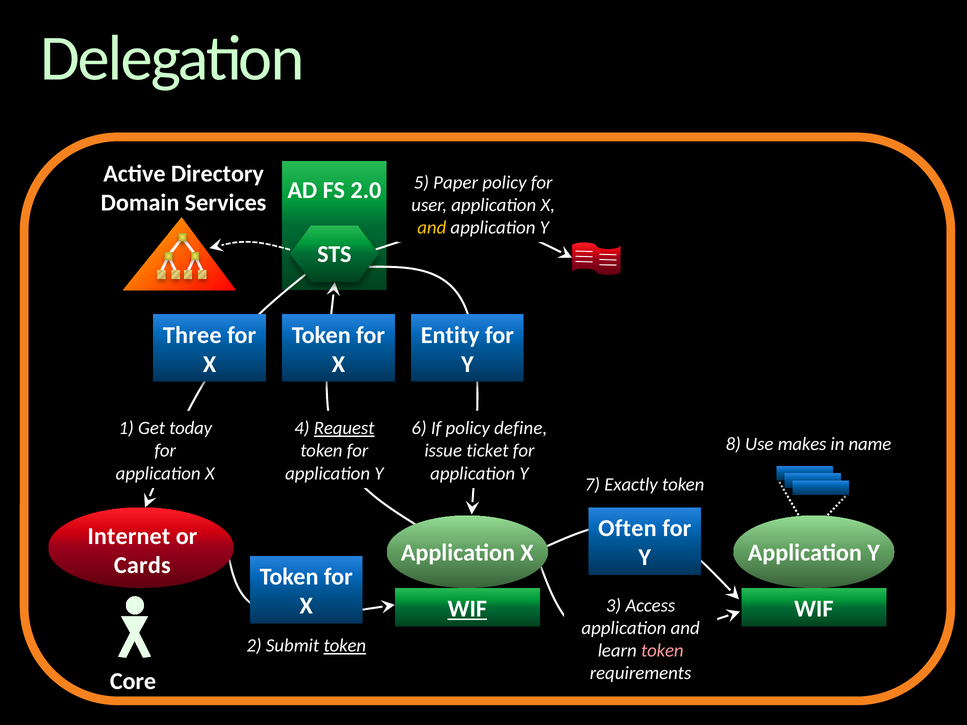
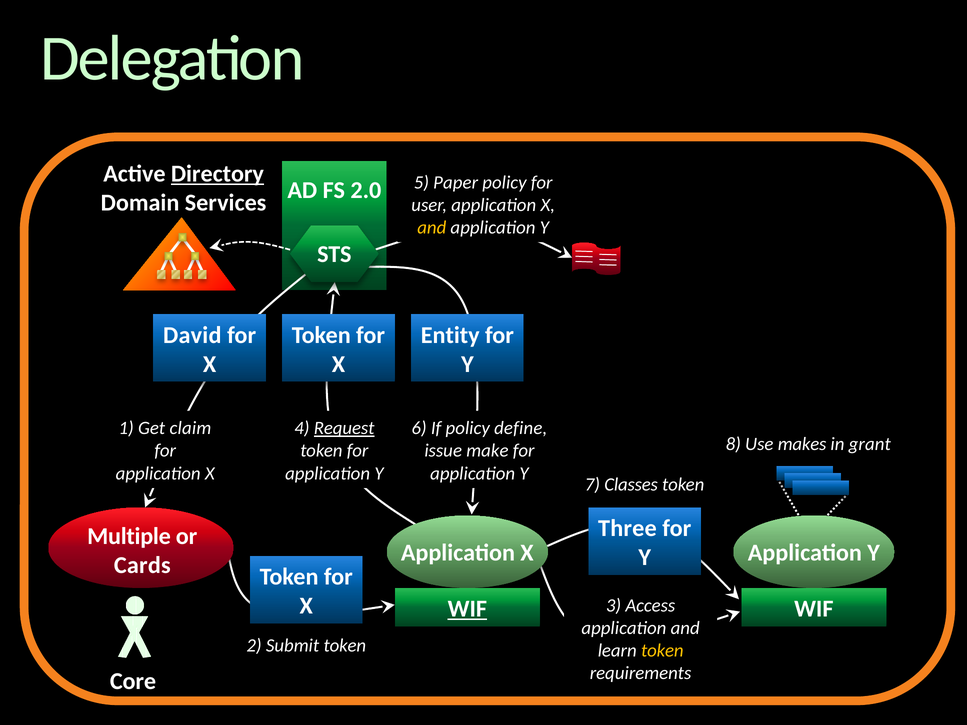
Directory underline: none -> present
Three: Three -> David
today: today -> claim
name: name -> grant
ticket: ticket -> make
Exactly: Exactly -> Classes
Often: Often -> Three
Internet: Internet -> Multiple
token at (345, 646) underline: present -> none
token at (662, 651) colour: pink -> yellow
